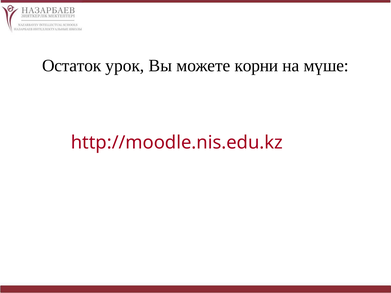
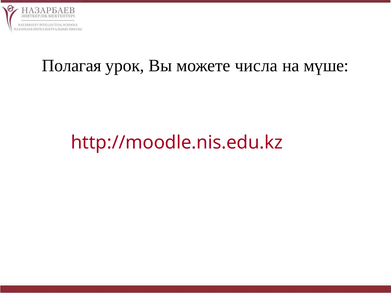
Остаток: Остаток -> Полагая
корни: корни -> числа
